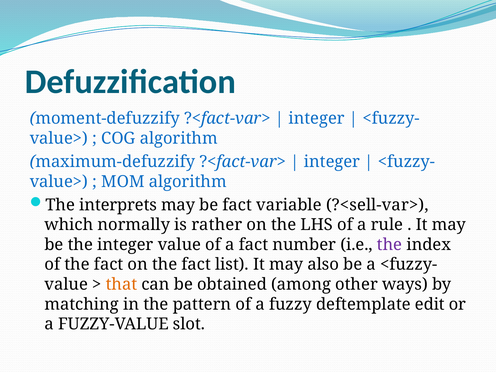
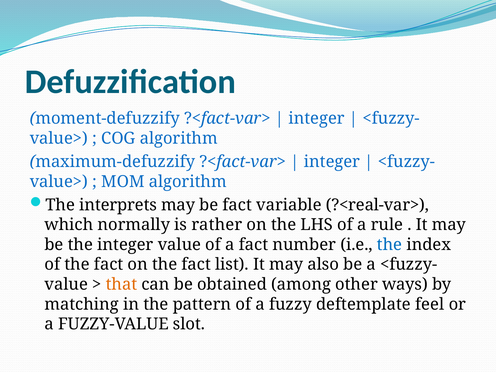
?<sell-var>: ?<sell-var> -> ?<real-var>
the at (390, 245) colour: purple -> blue
edit: edit -> feel
